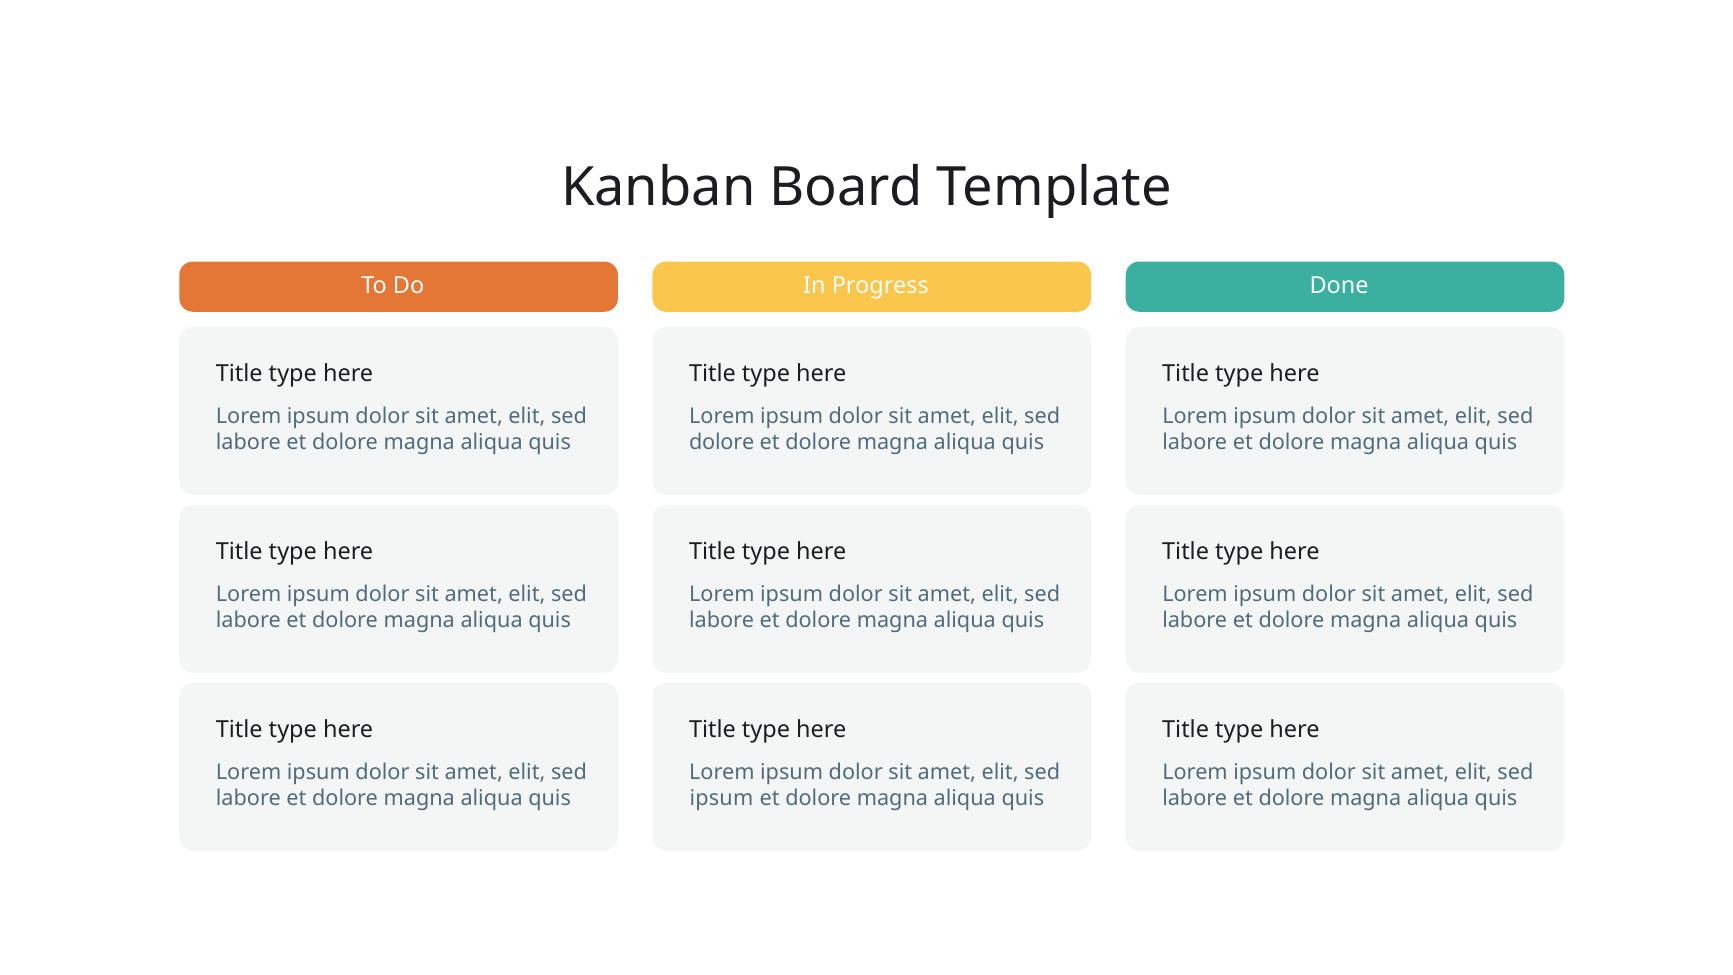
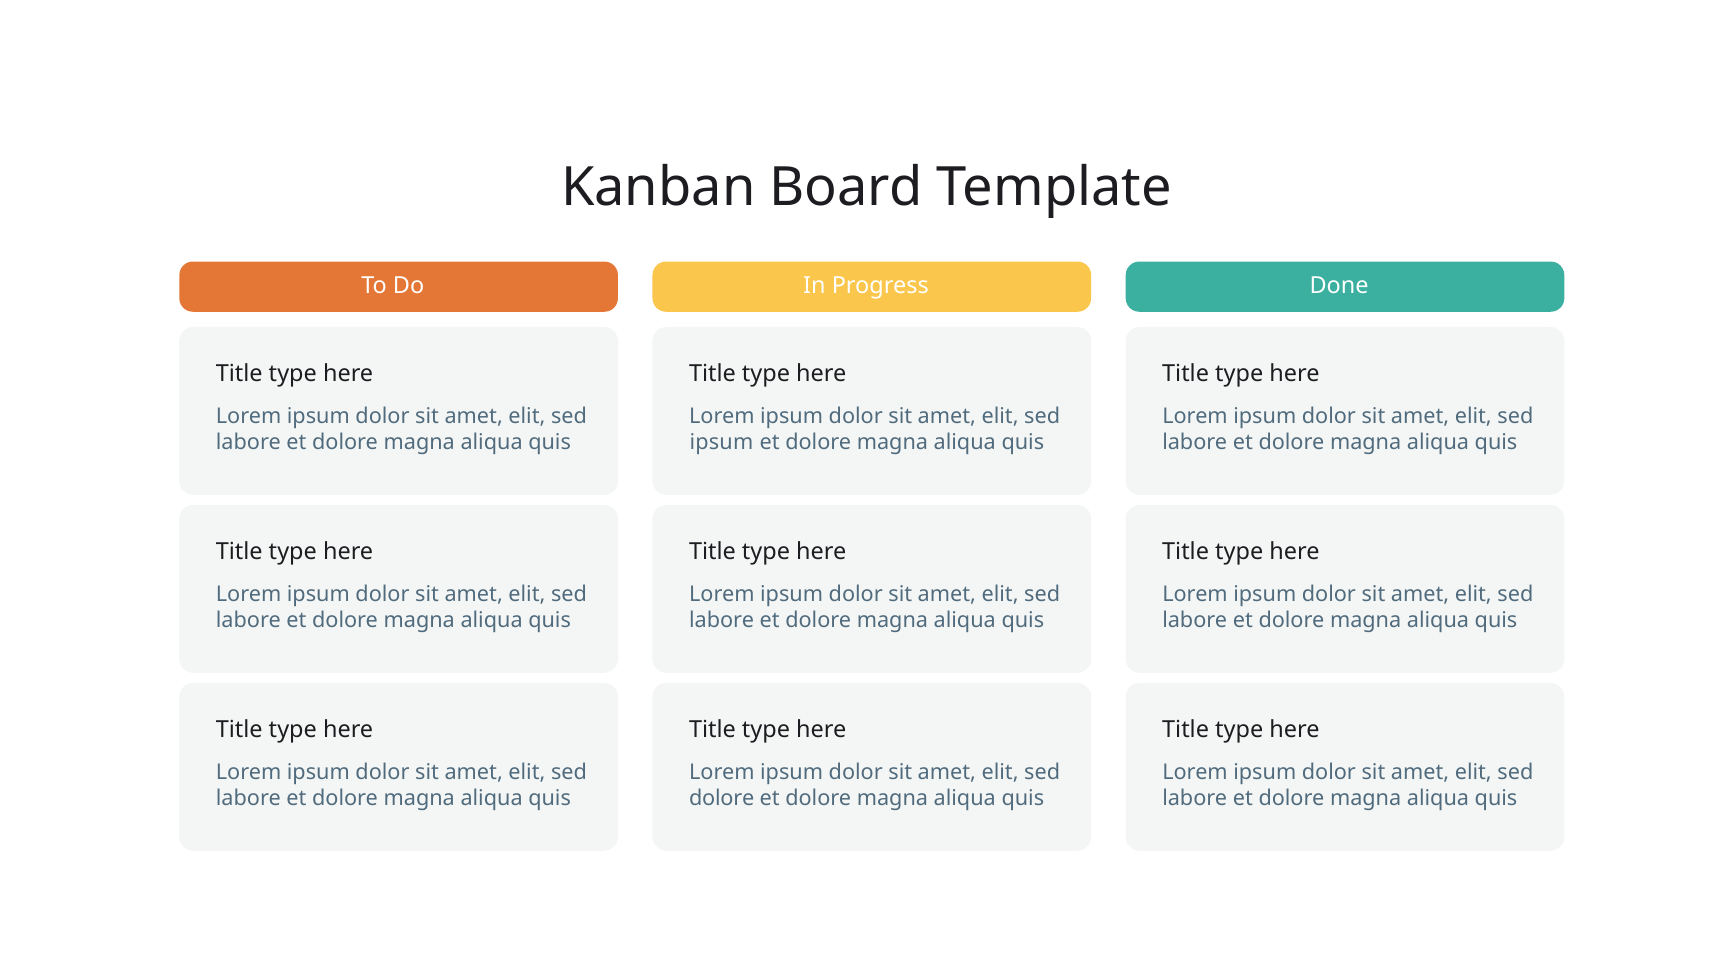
dolore at (722, 443): dolore -> ipsum
ipsum at (721, 798): ipsum -> dolore
